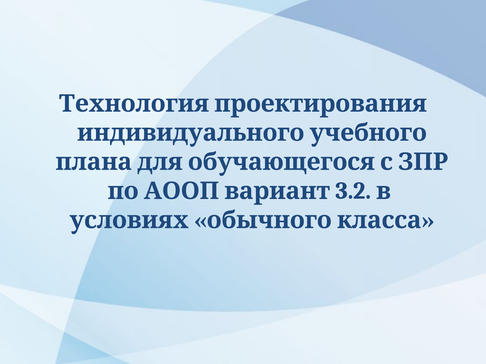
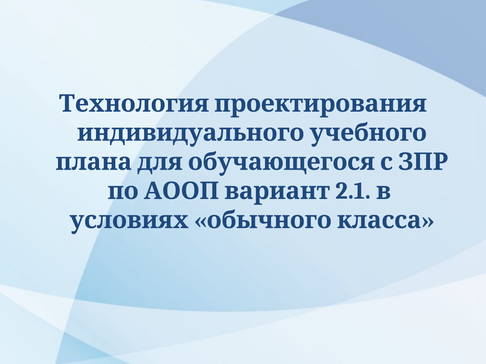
3.2: 3.2 -> 2.1
